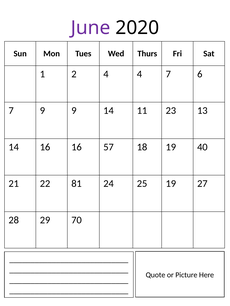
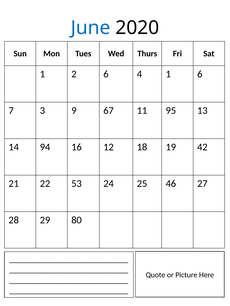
June colour: purple -> blue
2 4: 4 -> 6
4 7: 7 -> 1
7 9: 9 -> 3
9 14: 14 -> 67
23: 23 -> 95
14 16: 16 -> 94
57: 57 -> 12
40: 40 -> 42
81: 81 -> 53
25 19: 19 -> 46
70: 70 -> 80
